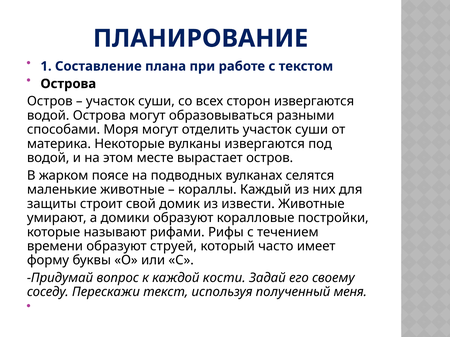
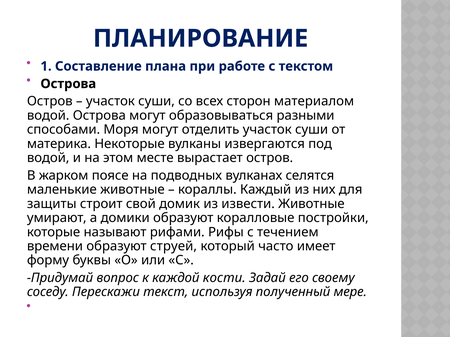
сторон извергаются: извергаются -> материалом
меня: меня -> мере
